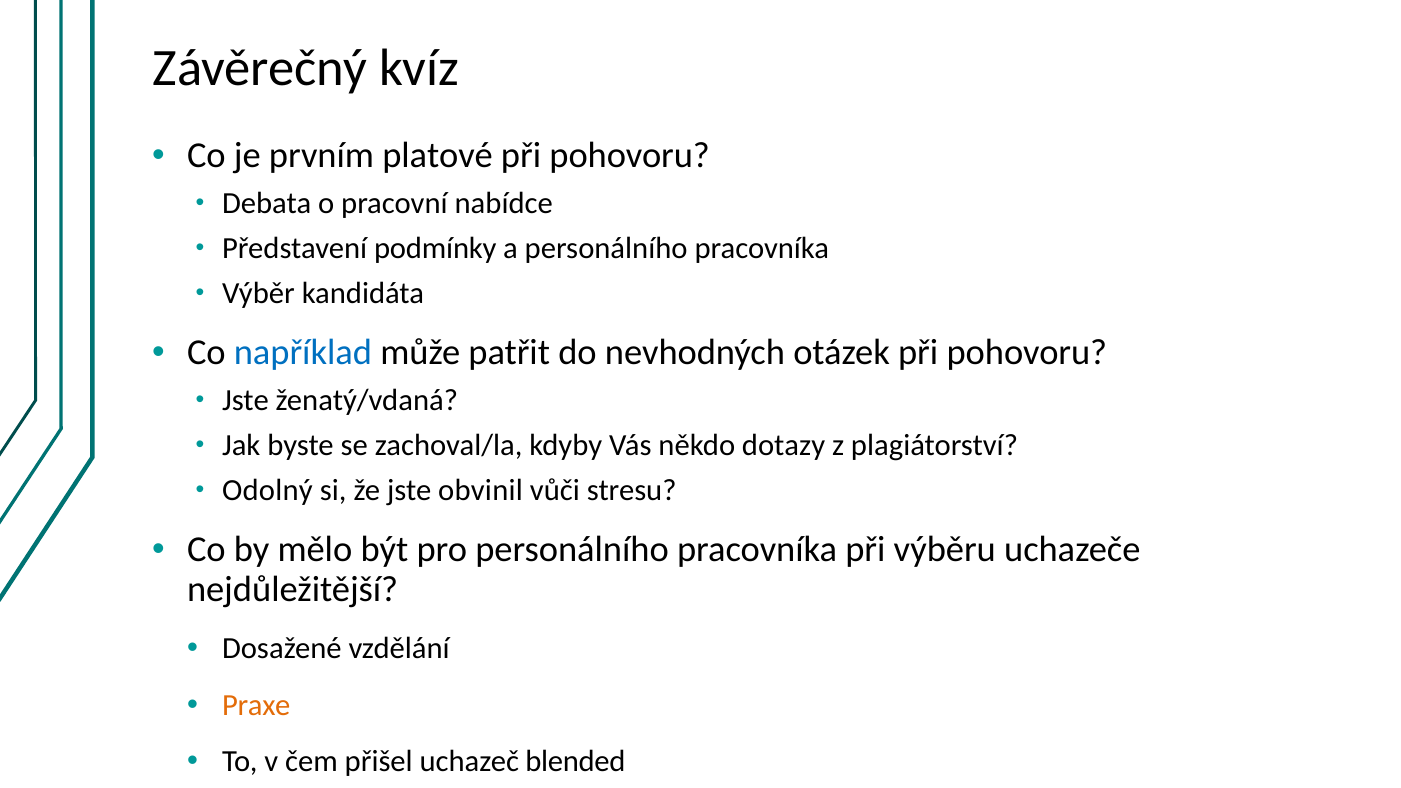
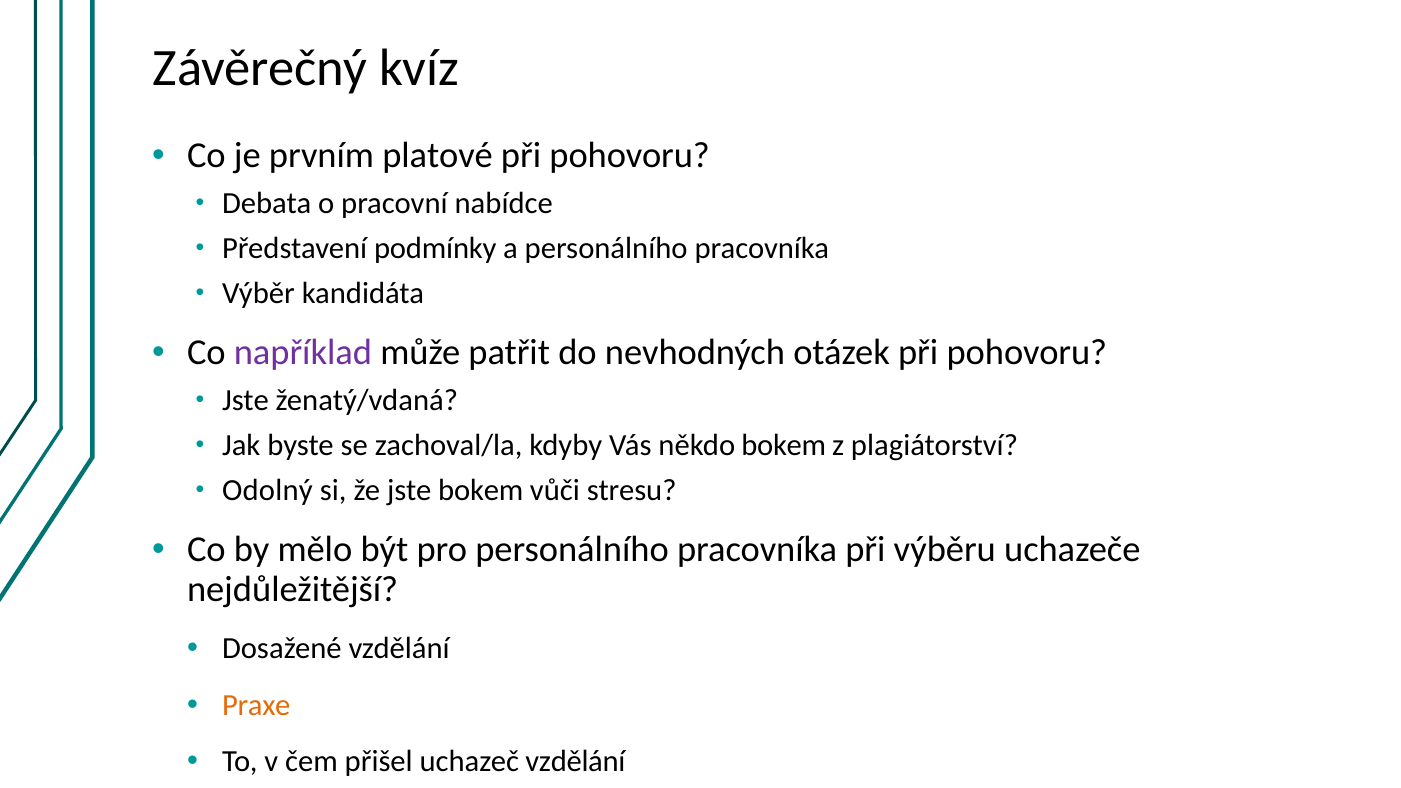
například colour: blue -> purple
někdo dotazy: dotazy -> bokem
jste obvinil: obvinil -> bokem
uchazeč blended: blended -> vzdělání
